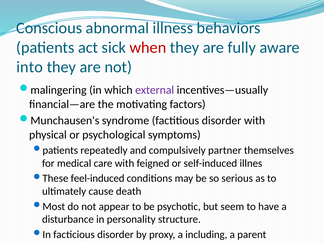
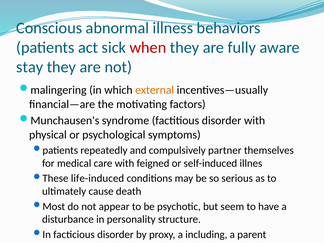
into: into -> stay
external colour: purple -> orange
feel-induced: feel-induced -> life-induced
